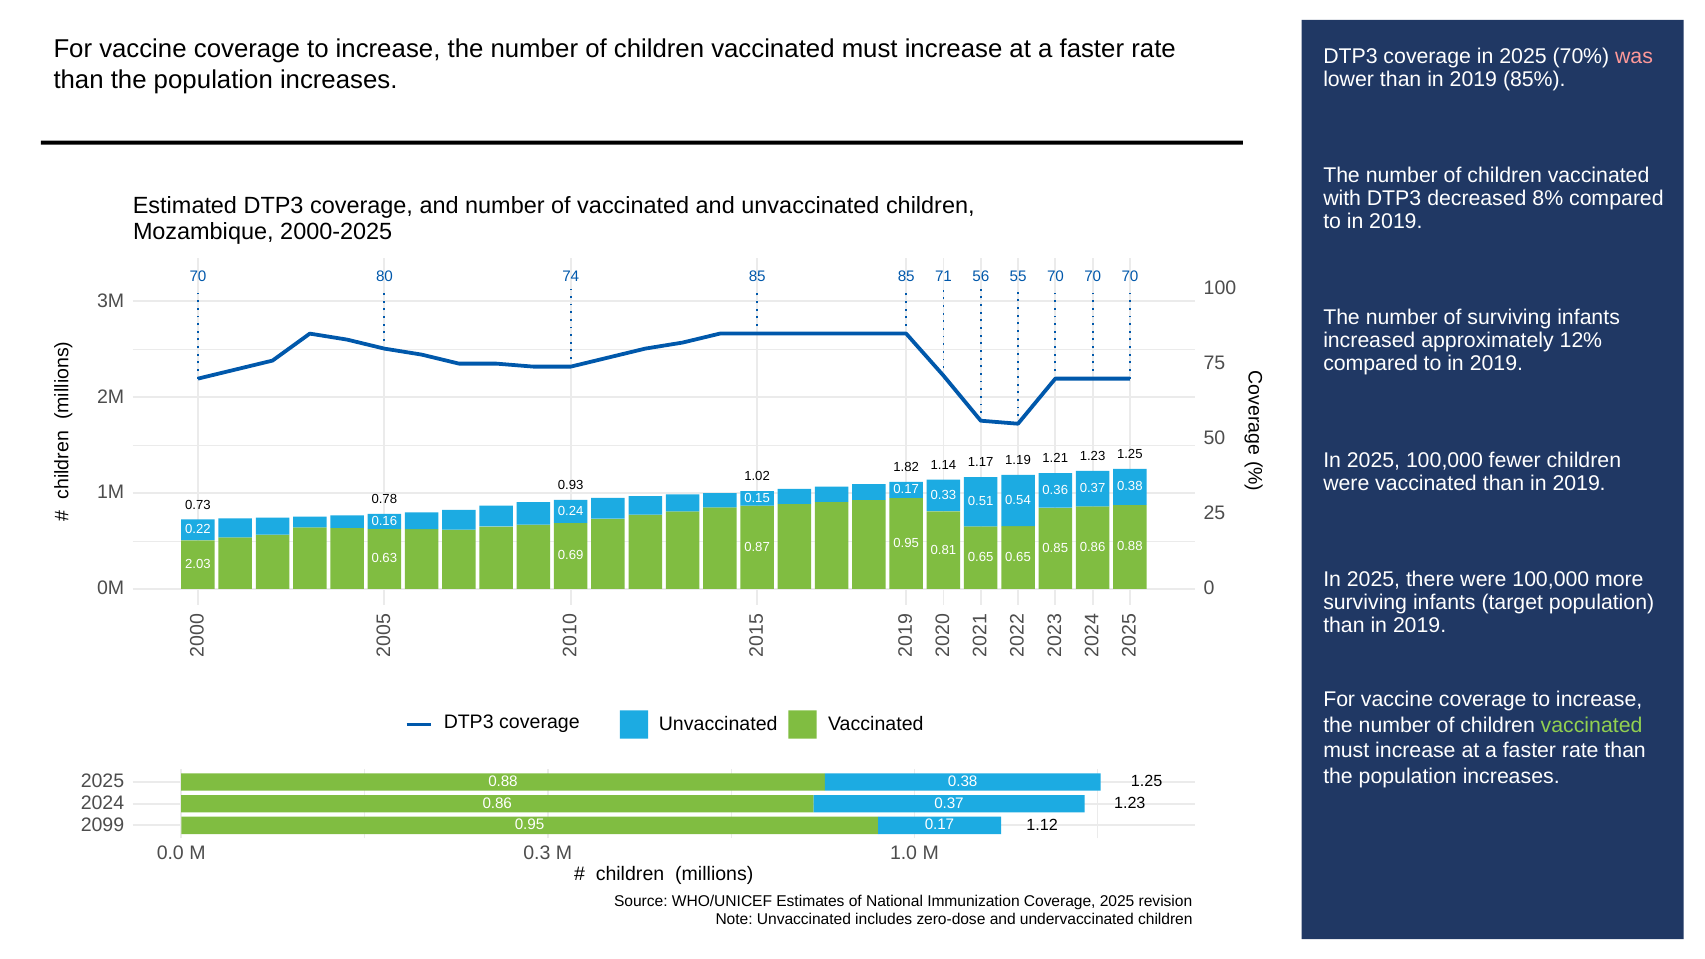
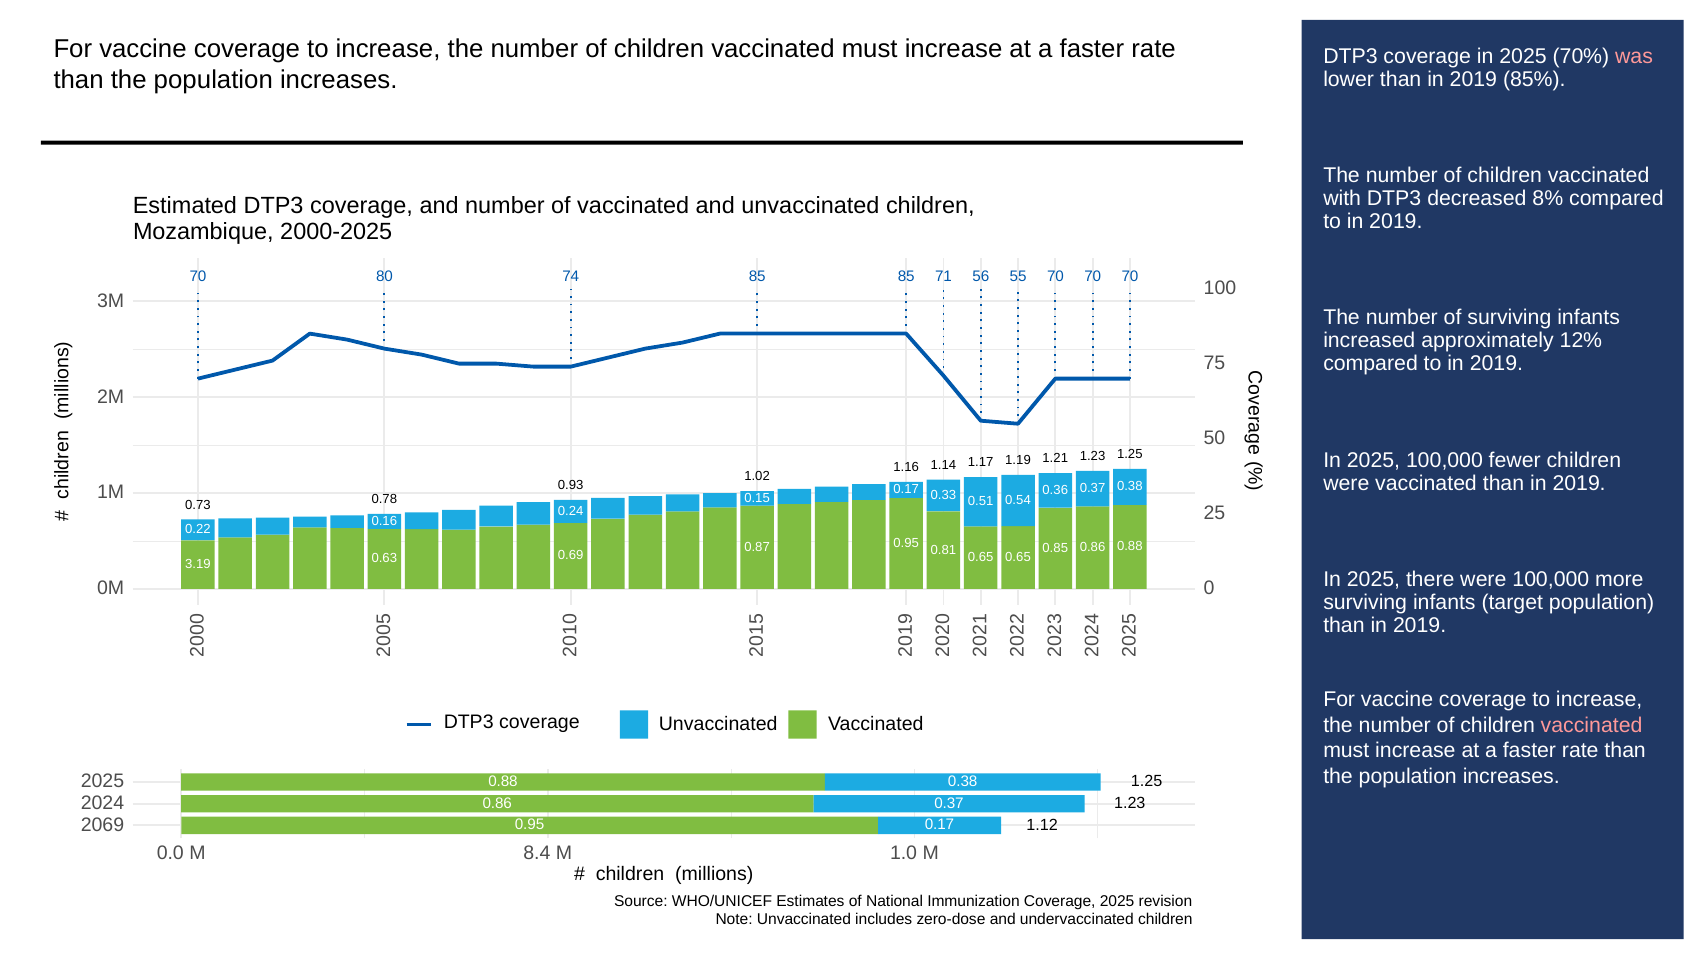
1.82: 1.82 -> 1.16
2.03: 2.03 -> 3.19
vaccinated at (1592, 725) colour: light green -> pink
2099: 2099 -> 2069
0.3: 0.3 -> 8.4
